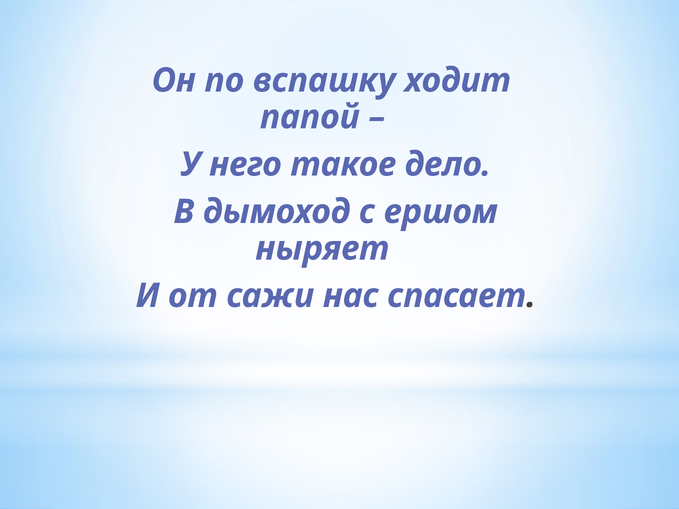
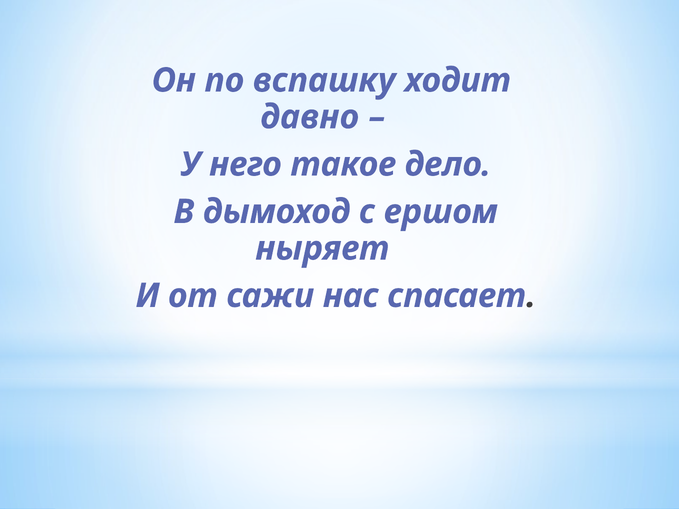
папой: папой -> давно
